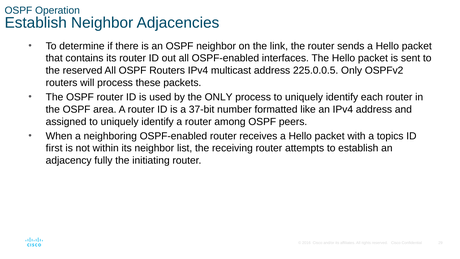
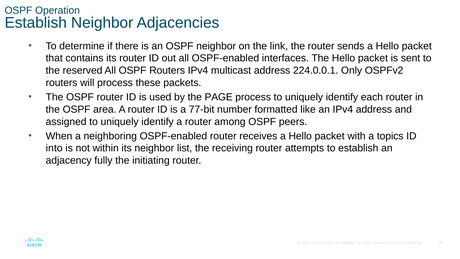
225.0.0.5: 225.0.0.5 -> 224.0.0.1
the ONLY: ONLY -> PAGE
37-bit: 37-bit -> 77-bit
first: first -> into
